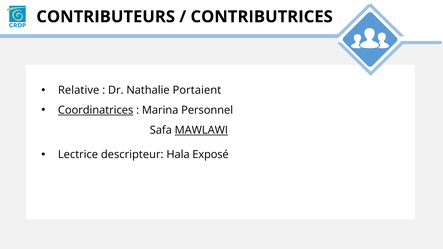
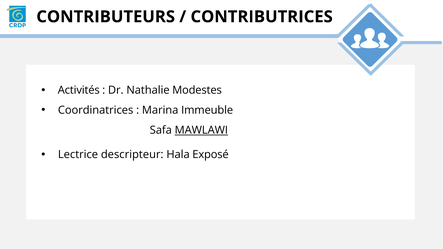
Relative: Relative -> Activités
Portaient: Portaient -> Modestes
Coordinatrices underline: present -> none
Personnel: Personnel -> Immeuble
